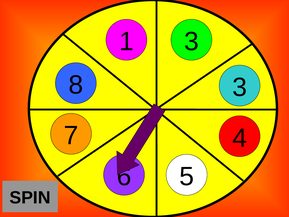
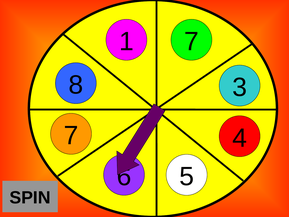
1 3: 3 -> 7
